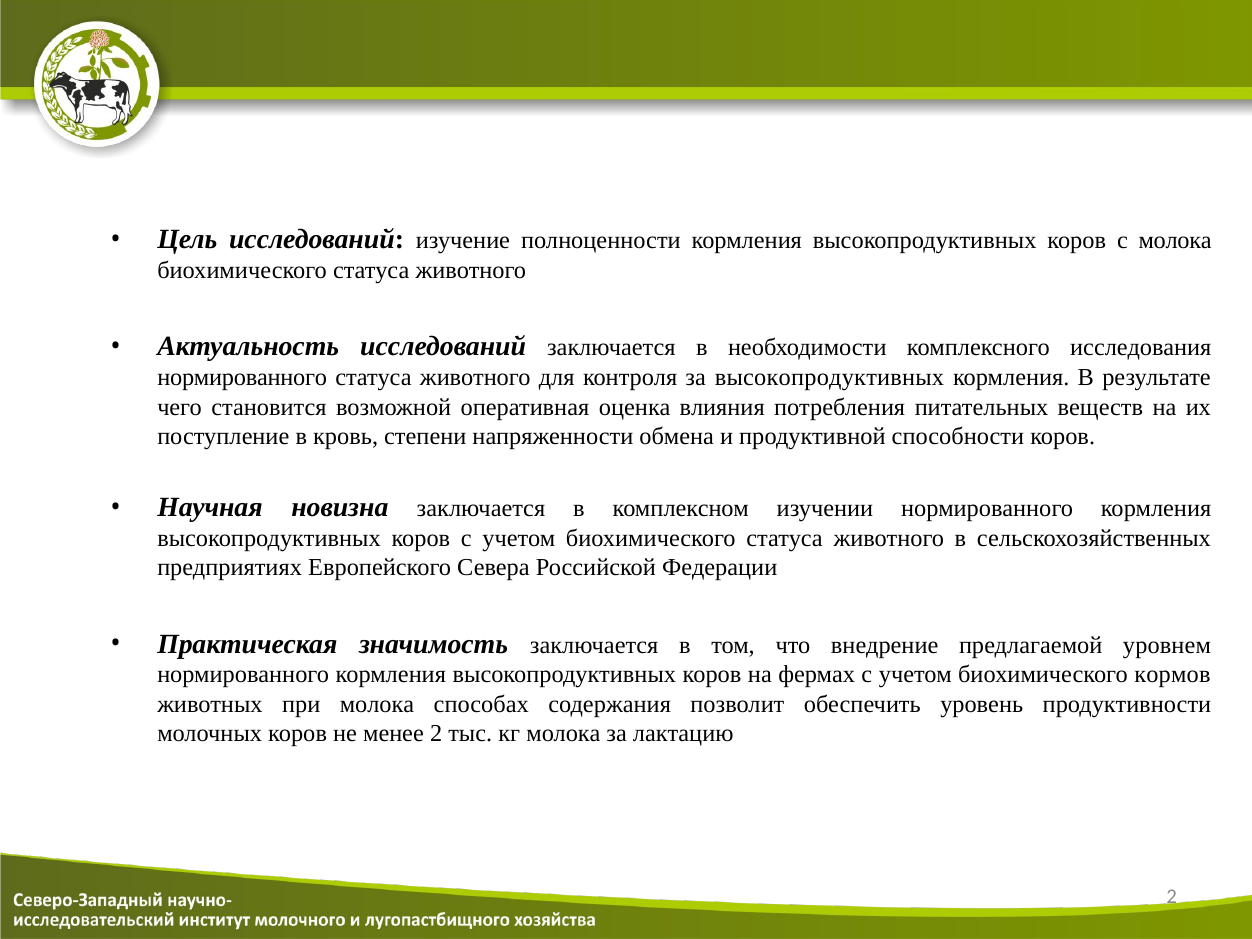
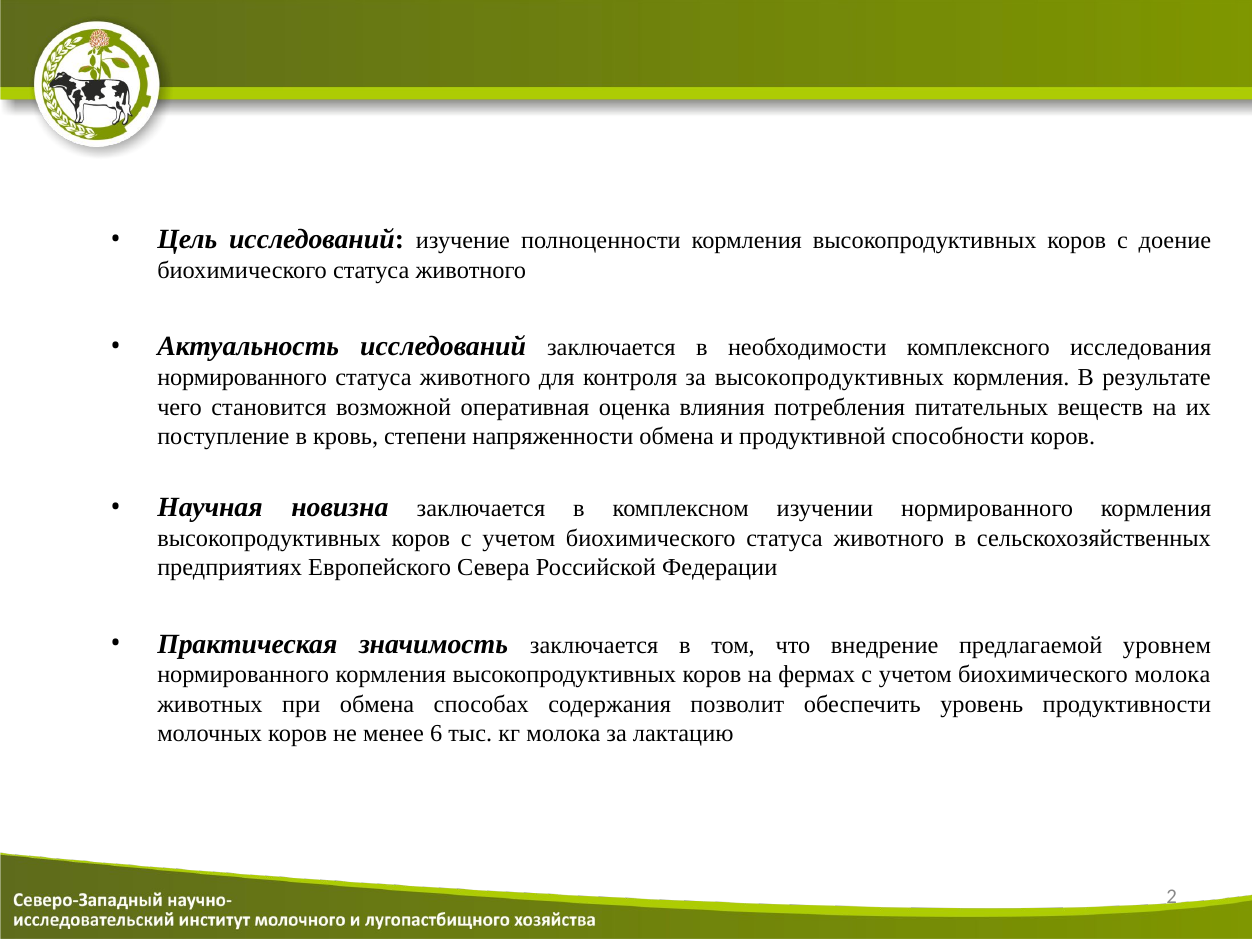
с молока: молока -> доение
биохимического кормов: кормов -> молока
при молока: молока -> обмена
менее 2: 2 -> 6
